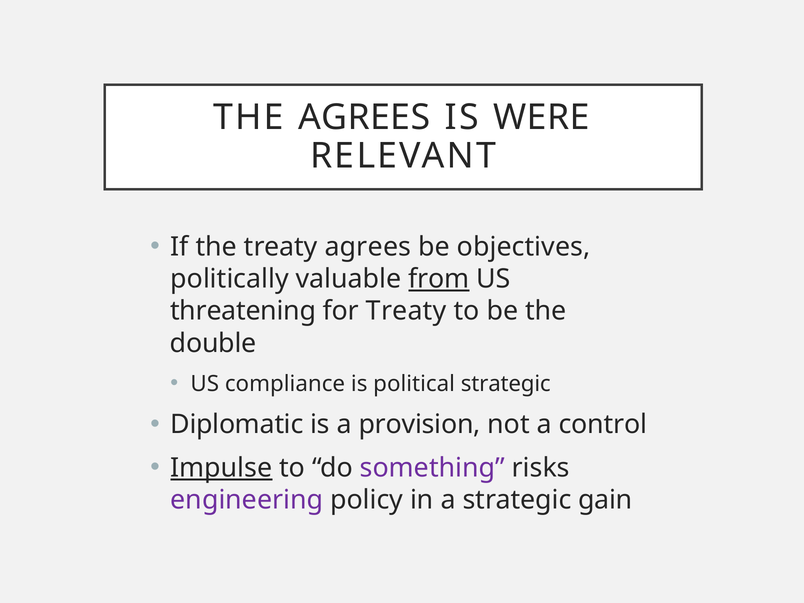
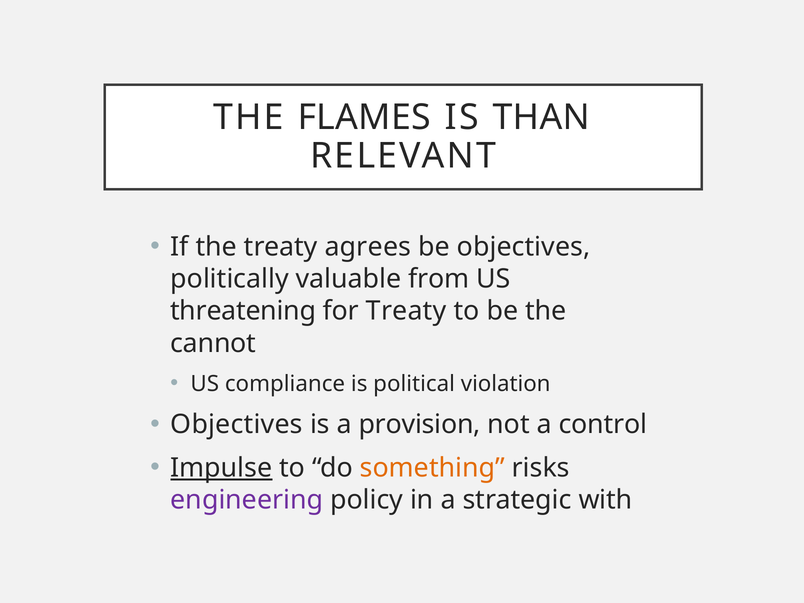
THE AGREES: AGREES -> FLAMES
WERE: WERE -> THAN
from underline: present -> none
double: double -> cannot
political strategic: strategic -> violation
Diplomatic at (237, 425): Diplomatic -> Objectives
something colour: purple -> orange
gain: gain -> with
